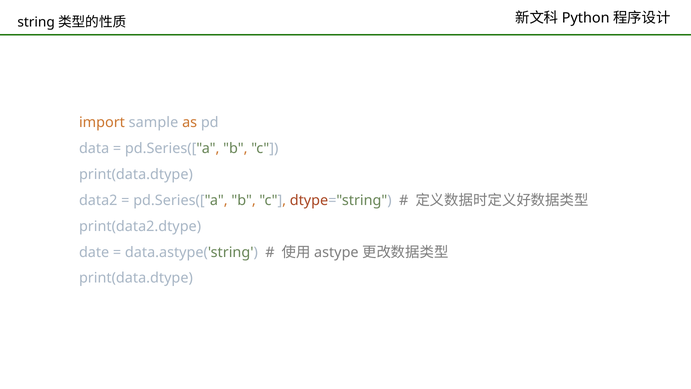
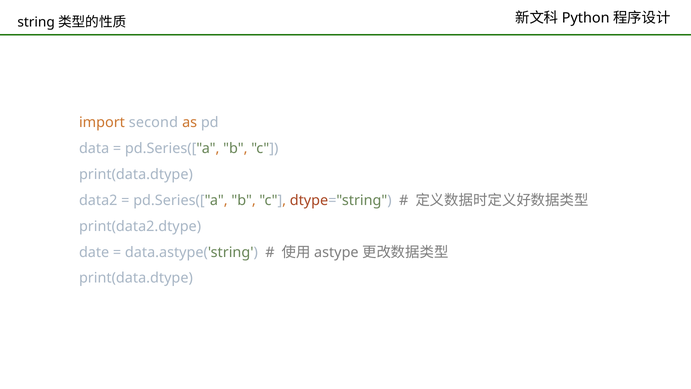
sample: sample -> second
